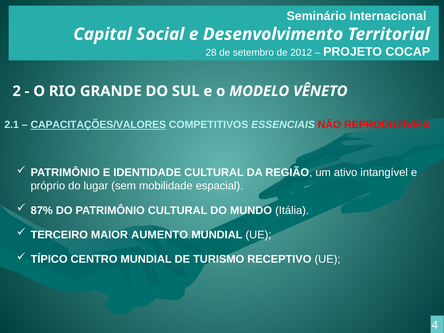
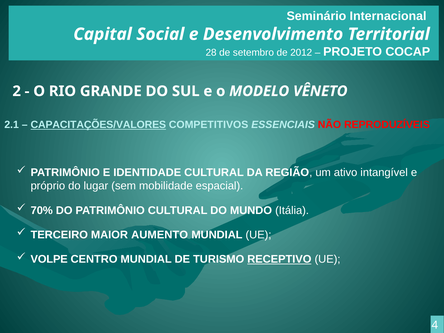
87%: 87% -> 70%
TÍPICO: TÍPICO -> VOLPE
RECEPTIVO underline: none -> present
